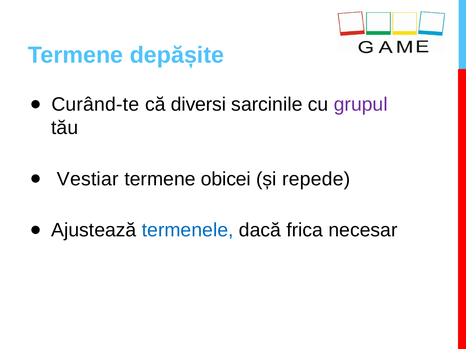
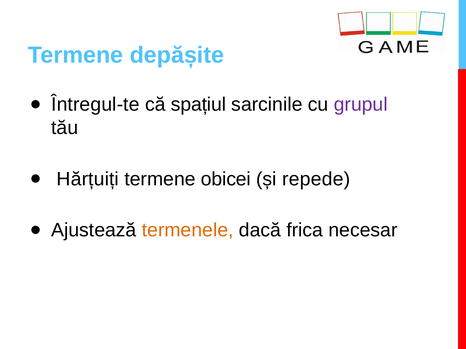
Curând-te: Curând-te -> Întregul-te
diversi: diversi -> spațiul
Vestiar: Vestiar -> Hărțuiți
termenele colour: blue -> orange
